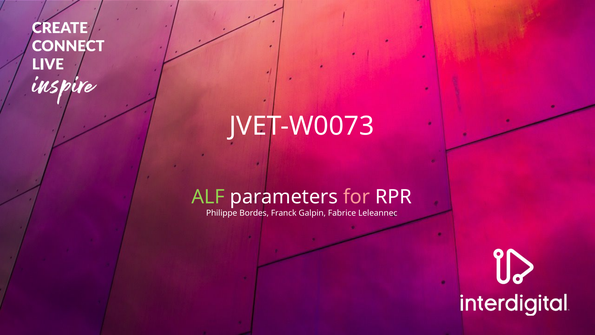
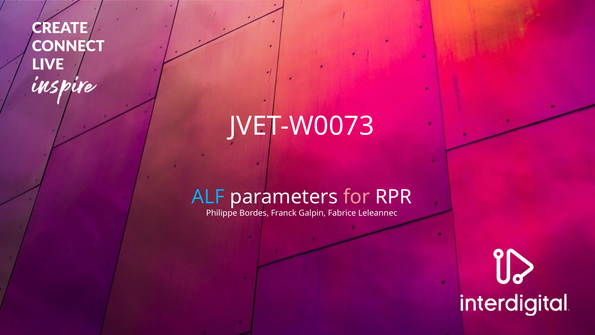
ALF colour: light green -> light blue
